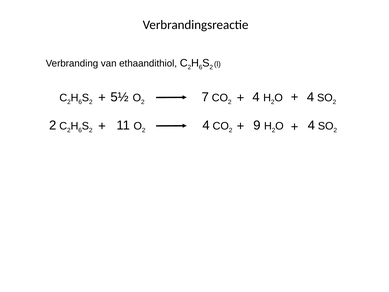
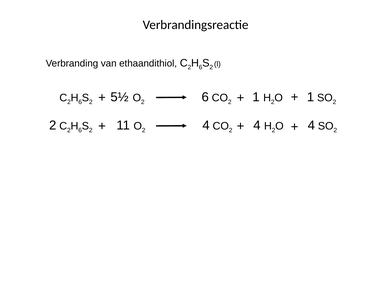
2 7: 7 -> 6
4 at (256, 97): 4 -> 1
4 at (310, 97): 4 -> 1
9 at (257, 125): 9 -> 4
